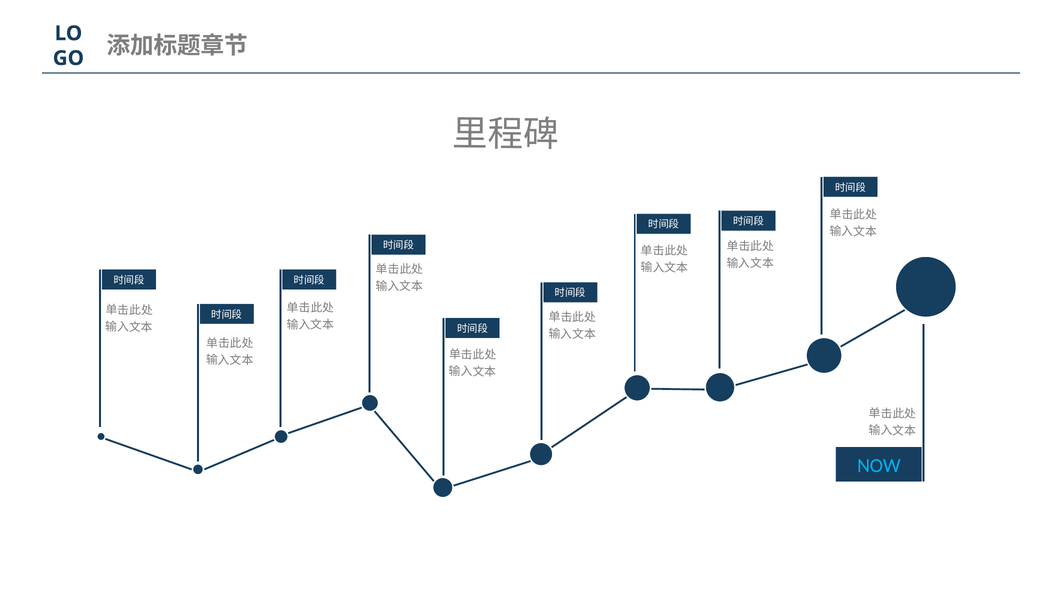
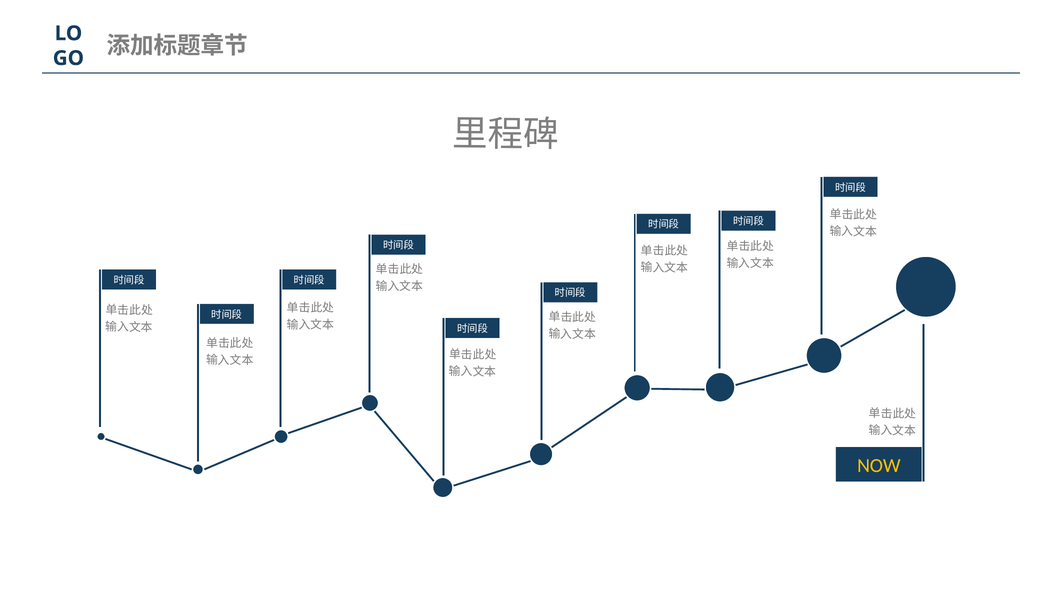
NOW colour: light blue -> yellow
